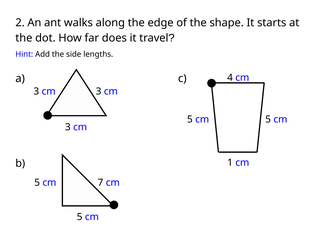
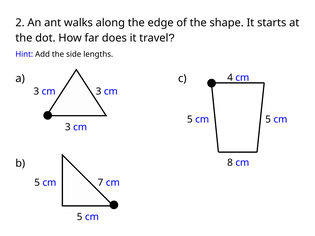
1: 1 -> 8
